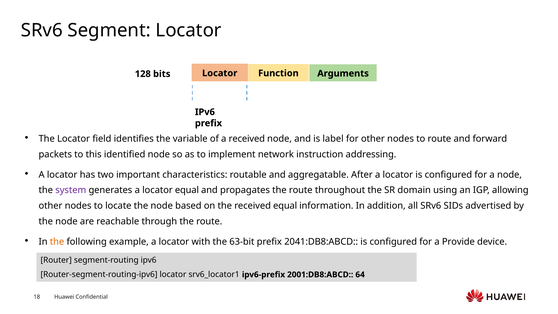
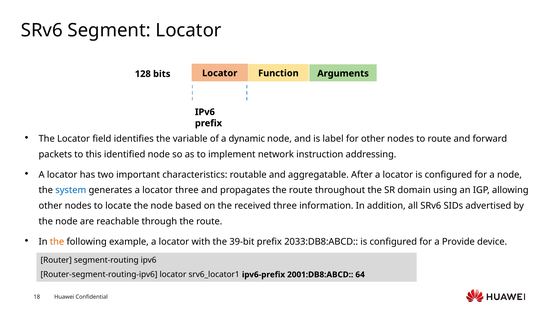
a received: received -> dynamic
system colour: purple -> blue
locator equal: equal -> three
received equal: equal -> three
63-bit: 63-bit -> 39-bit
2041:DB8:ABCD: 2041:DB8:ABCD -> 2033:DB8:ABCD
